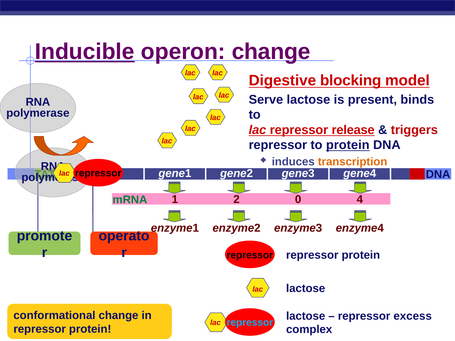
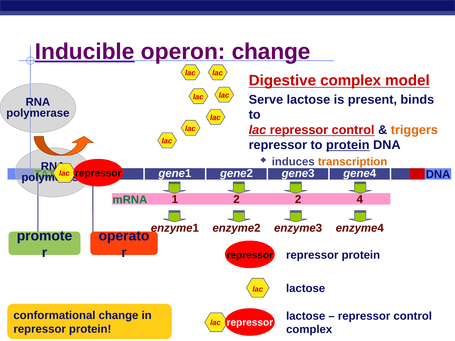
Digestive blocking: blocking -> complex
lac repressor release: release -> control
triggers colour: red -> orange
2 0: 0 -> 2
excess at (413, 316): excess -> control
repressor at (250, 323) colour: light blue -> white
